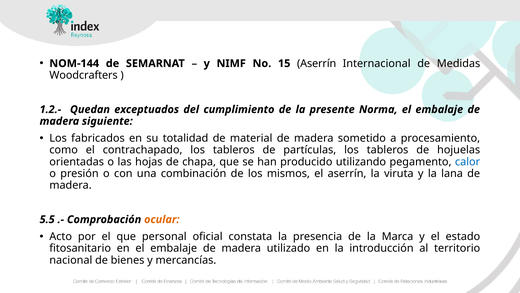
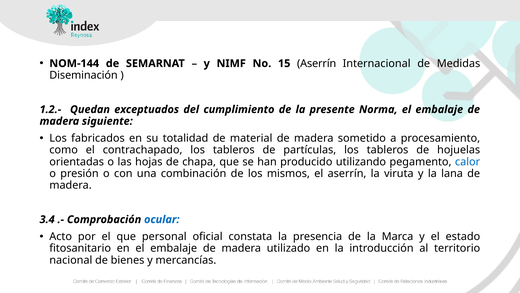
Woodcrafters: Woodcrafters -> Diseminación
5.5: 5.5 -> 3.4
ocular colour: orange -> blue
